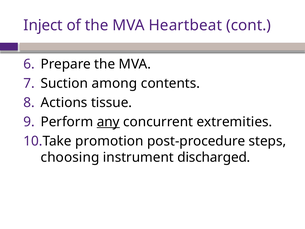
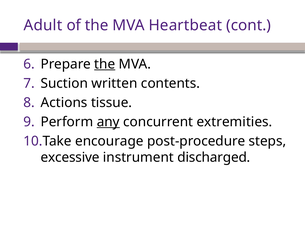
Inject: Inject -> Adult
the at (105, 64) underline: none -> present
among: among -> written
promotion: promotion -> encourage
choosing: choosing -> excessive
